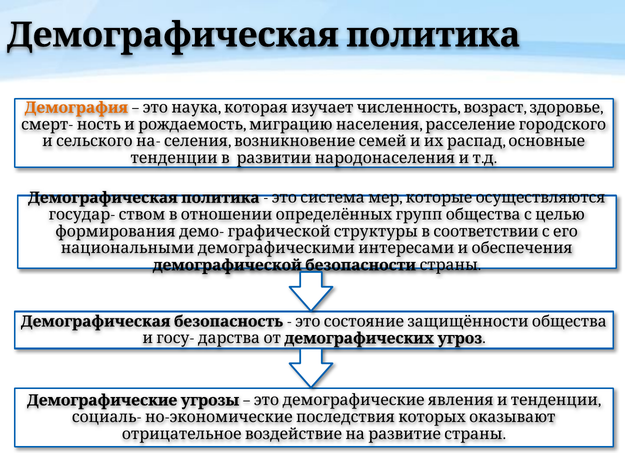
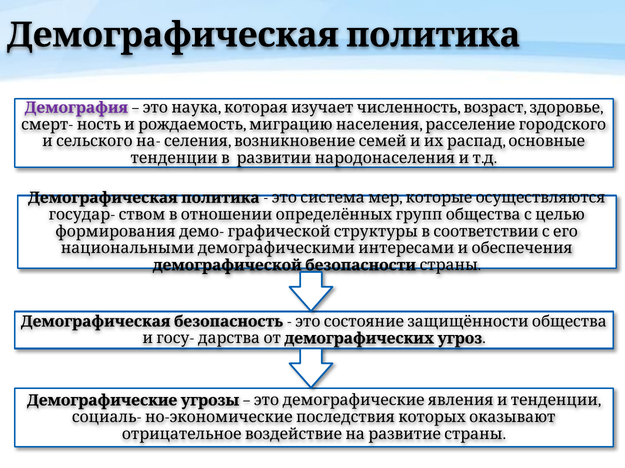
Демография colour: orange -> purple
